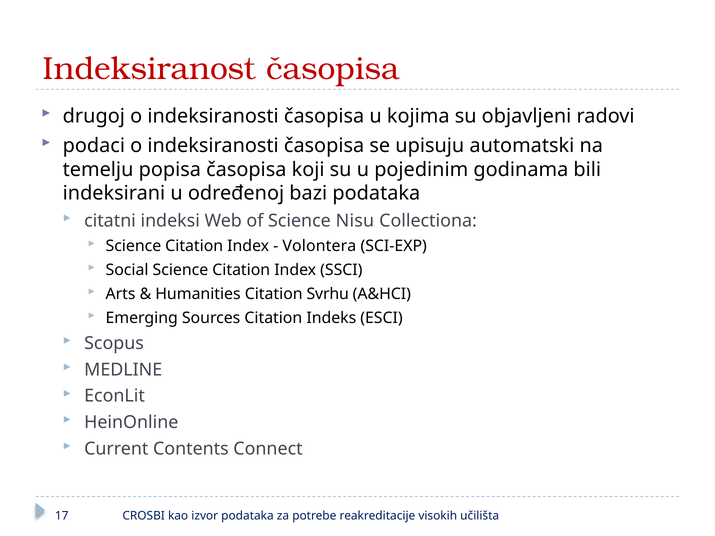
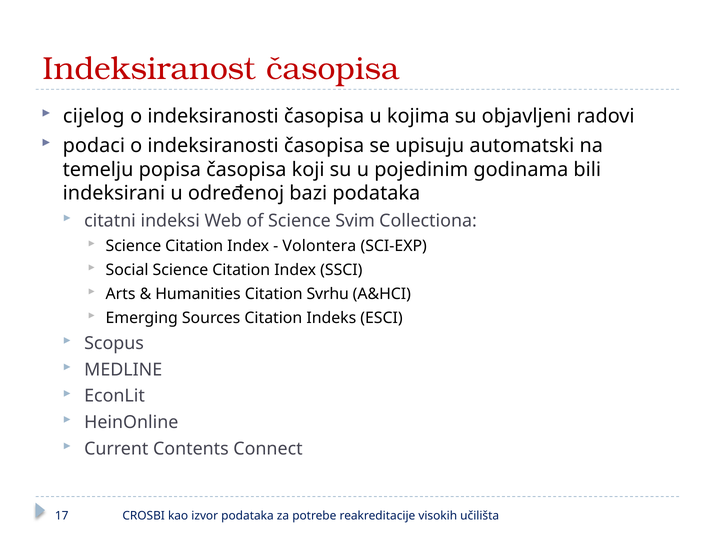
drugoj: drugoj -> cijelog
Nisu: Nisu -> Svim
